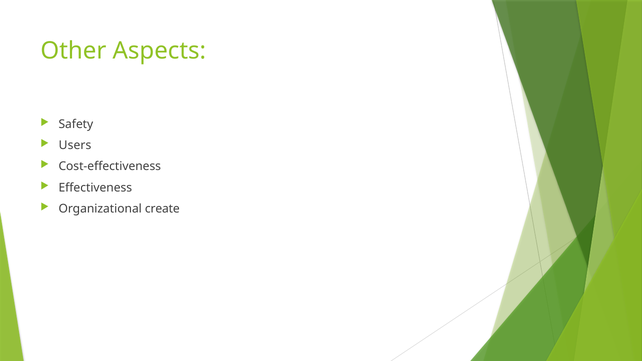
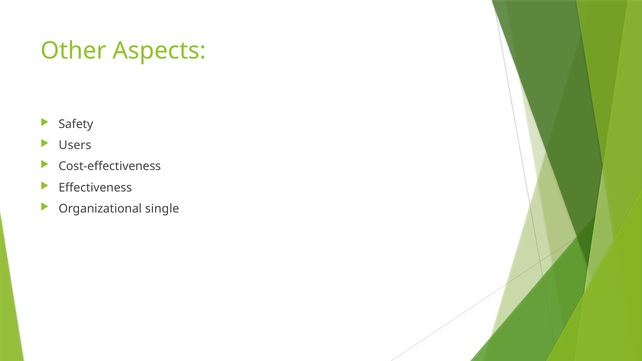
create: create -> single
